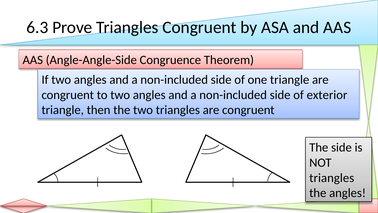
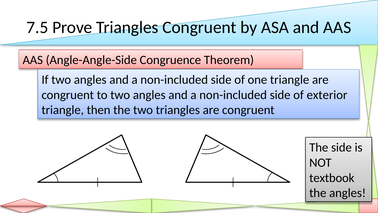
6.3: 6.3 -> 7.5
triangles at (332, 178): triangles -> textbook
